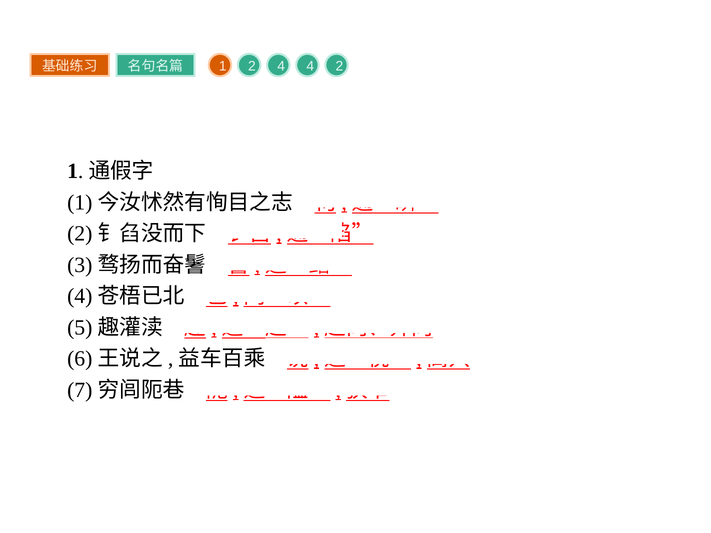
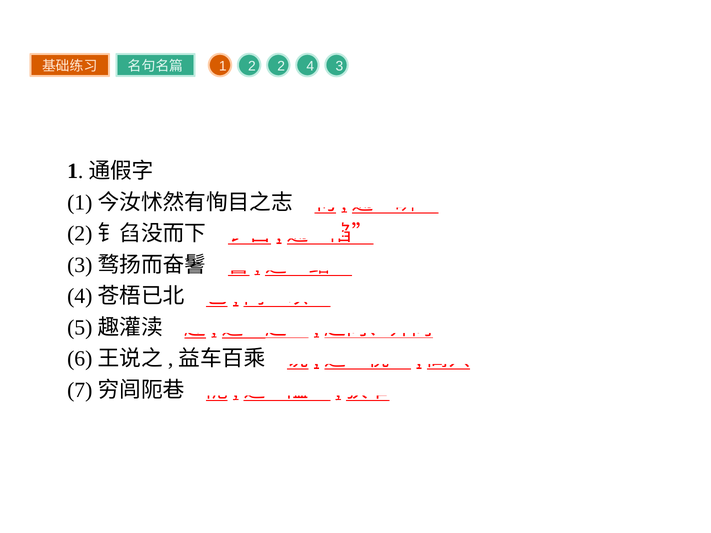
2 4: 4 -> 2
4 2: 2 -> 3
